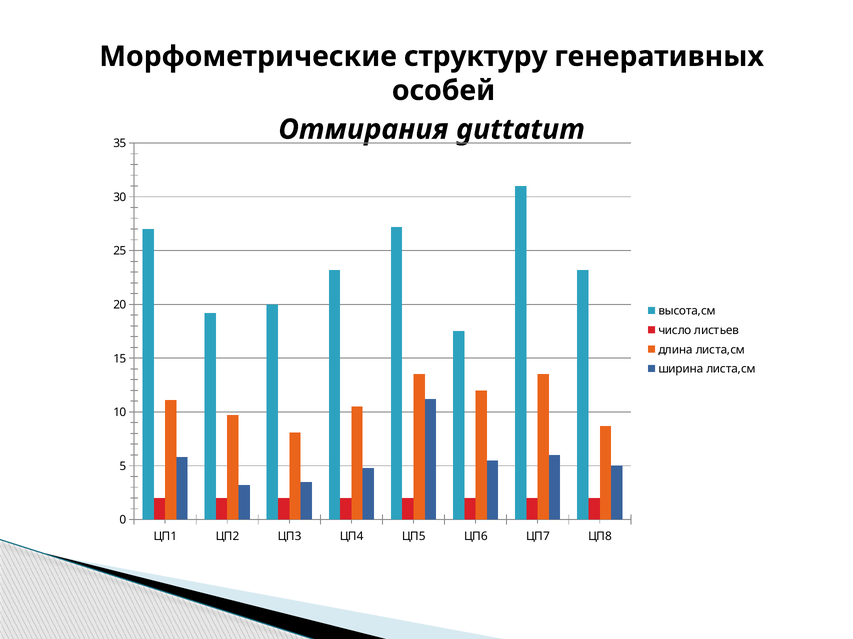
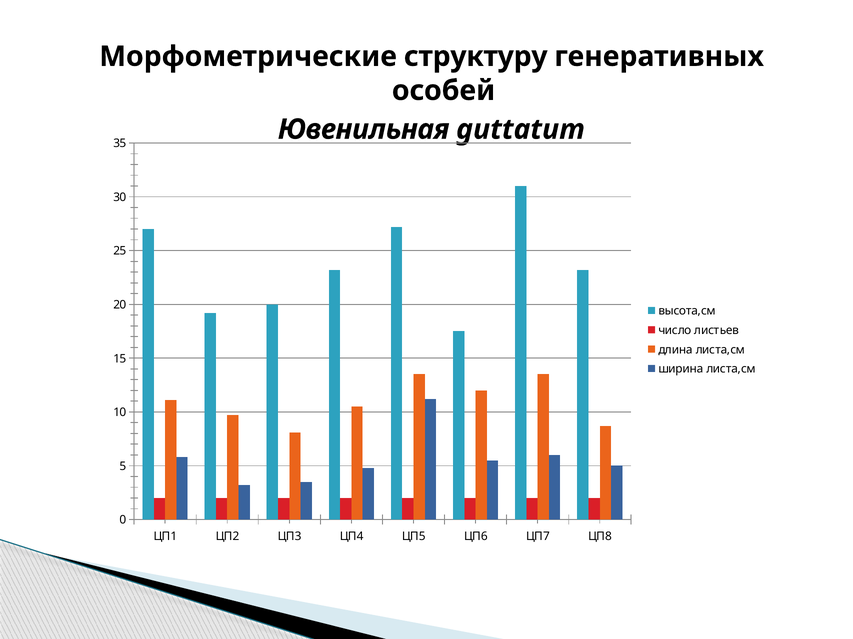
Отмирания: Отмирания -> Ювенильная
